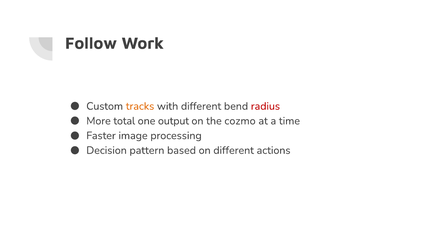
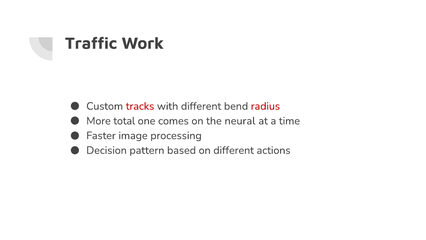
Follow: Follow -> Traffic
tracks colour: orange -> red
output: output -> comes
cozmo: cozmo -> neural
